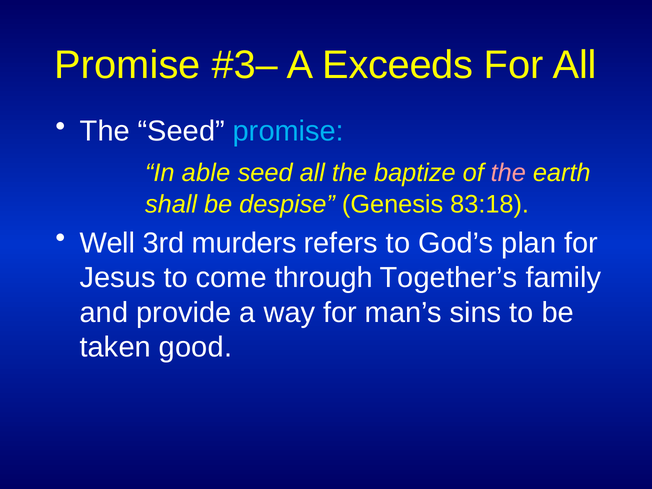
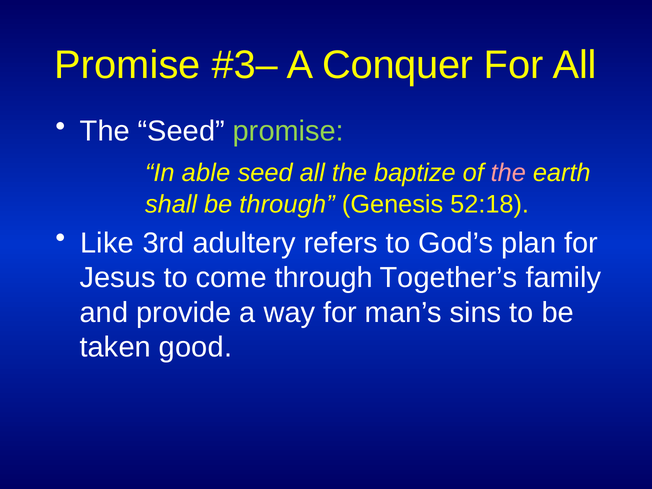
Exceeds: Exceeds -> Conquer
promise at (288, 131) colour: light blue -> light green
be despise: despise -> through
83:18: 83:18 -> 52:18
Well: Well -> Like
murders: murders -> adultery
